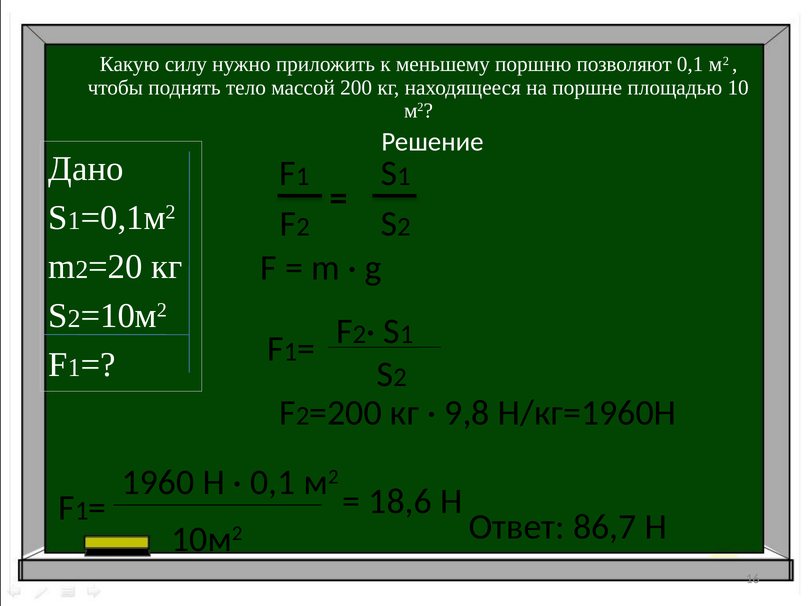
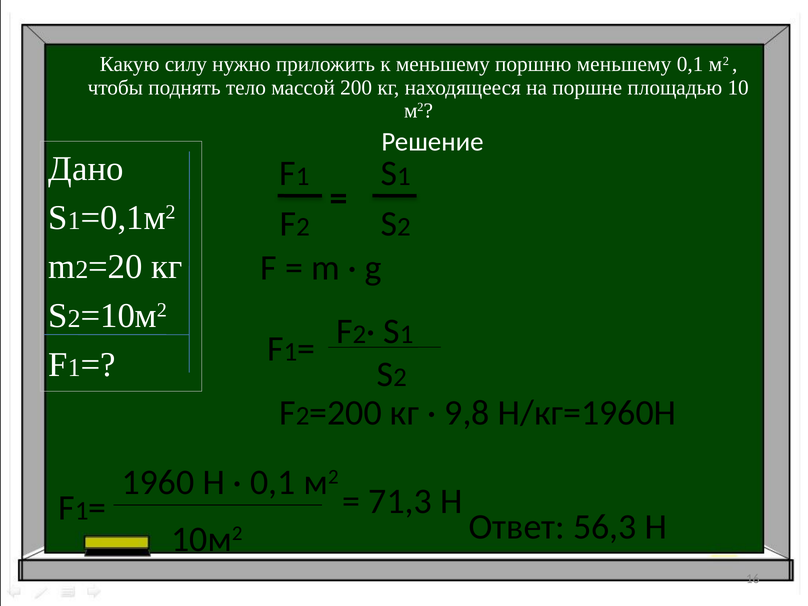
поршню позволяют: позволяют -> меньшему
18,6: 18,6 -> 71,3
86,7: 86,7 -> 56,3
